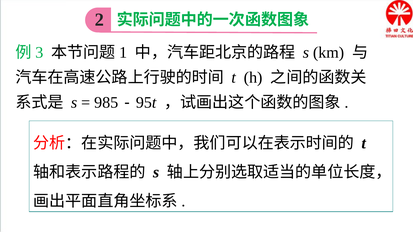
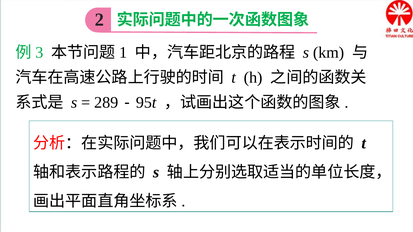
985: 985 -> 289
